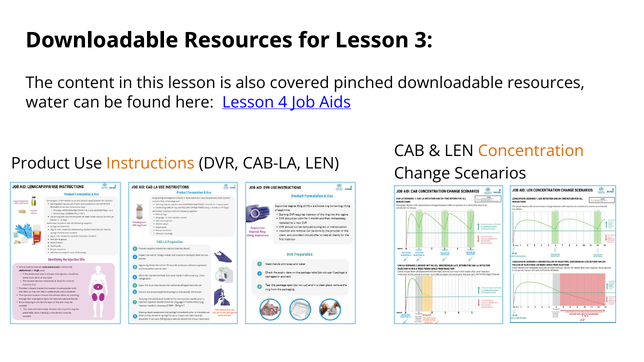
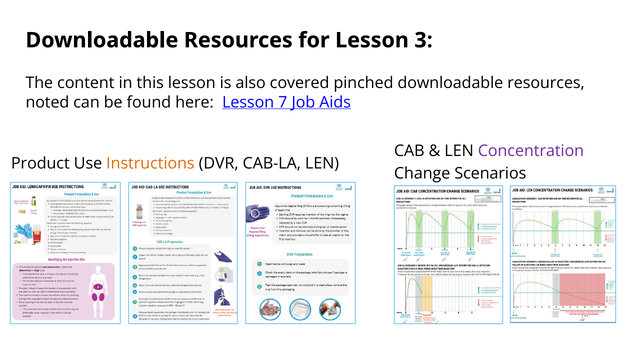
water: water -> noted
4: 4 -> 7
Concentration colour: orange -> purple
